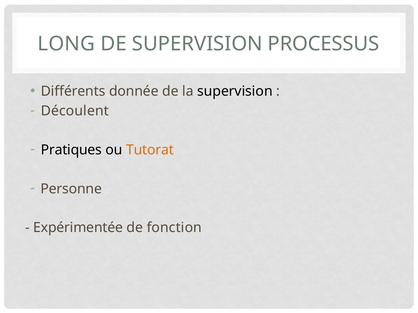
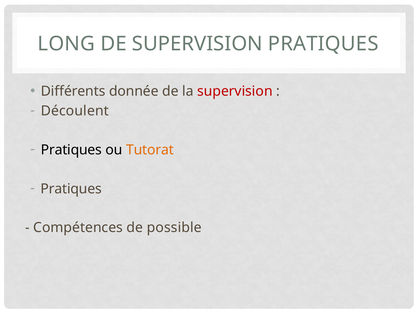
SUPERVISION PROCESSUS: PROCESSUS -> PRATIQUES
supervision at (235, 92) colour: black -> red
Personne at (71, 189): Personne -> Pratiques
Expérimentée: Expérimentée -> Compétences
fonction: fonction -> possible
